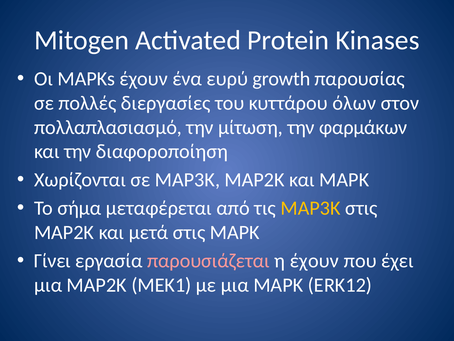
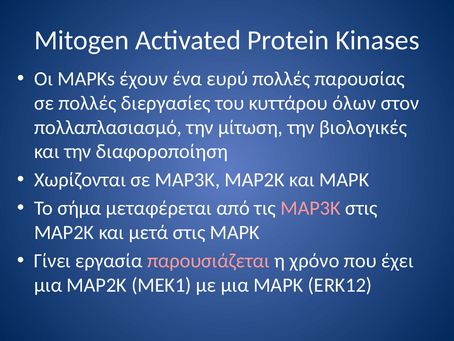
ευρύ growth: growth -> πολλές
φαρμάκων: φαρμάκων -> βιολογικές
ΜΑΡ3Κ at (310, 208) colour: yellow -> pink
η έχουν: έχουν -> χρόνο
